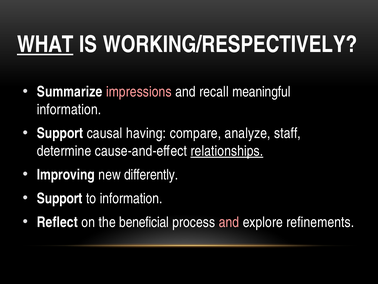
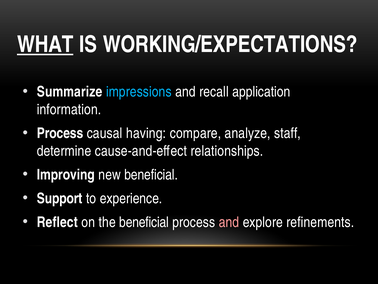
WORKING/RESPECTIVELY: WORKING/RESPECTIVELY -> WORKING/EXPECTATIONS
impressions colour: pink -> light blue
meaningful: meaningful -> application
Support at (60, 133): Support -> Process
relationships underline: present -> none
new differently: differently -> beneficial
to information: information -> experience
